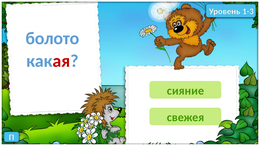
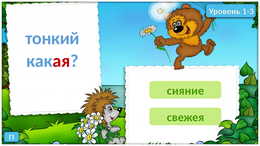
болото: болото -> тонкий
